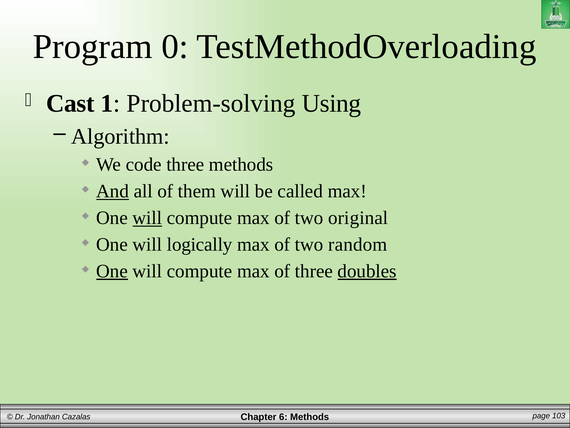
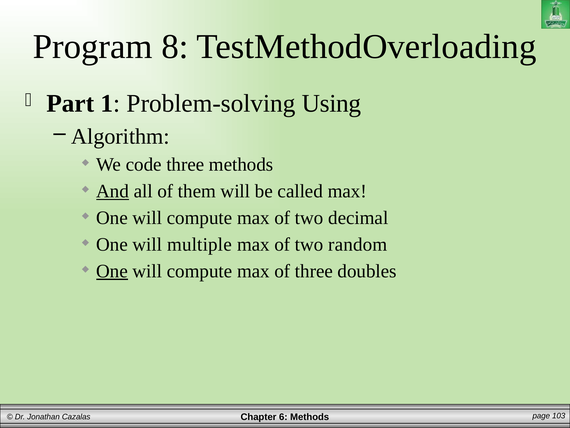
0: 0 -> 8
Cast: Cast -> Part
will at (147, 218) underline: present -> none
original: original -> decimal
logically: logically -> multiple
doubles underline: present -> none
